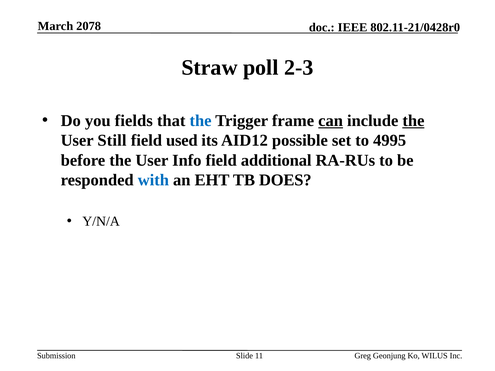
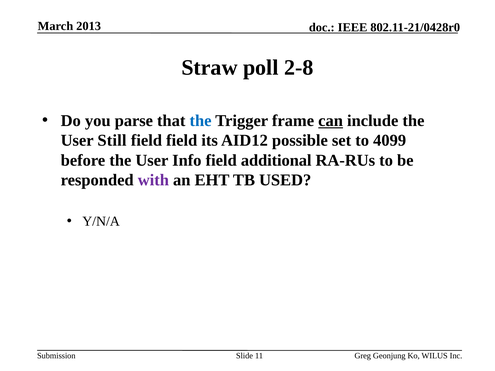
2078: 2078 -> 2013
2-3: 2-3 -> 2-8
fields: fields -> parse
the at (413, 121) underline: present -> none
field used: used -> field
4995: 4995 -> 4099
with colour: blue -> purple
DOES: DOES -> USED
